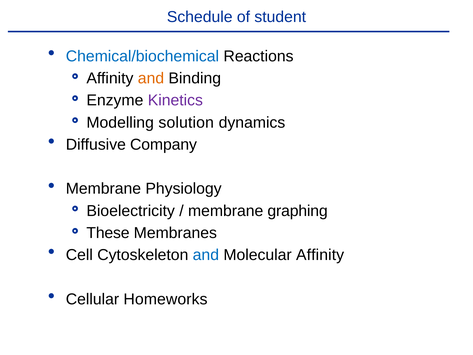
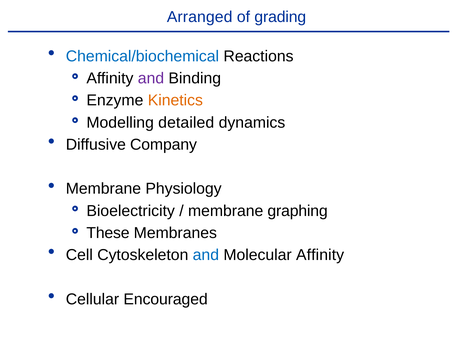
Schedule: Schedule -> Arranged
student: student -> grading
and at (151, 78) colour: orange -> purple
Kinetics colour: purple -> orange
solution: solution -> detailed
Homeworks: Homeworks -> Encouraged
